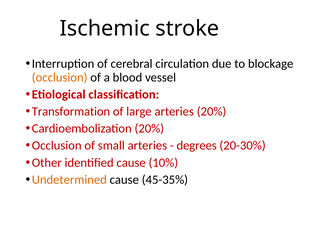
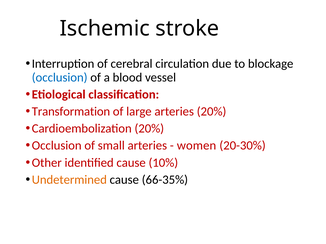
occlusion at (60, 78) colour: orange -> blue
degrees: degrees -> women
45-35%: 45-35% -> 66-35%
